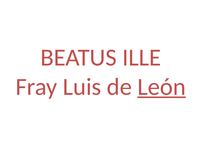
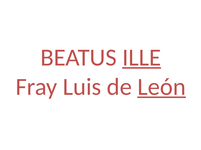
ILLE underline: none -> present
